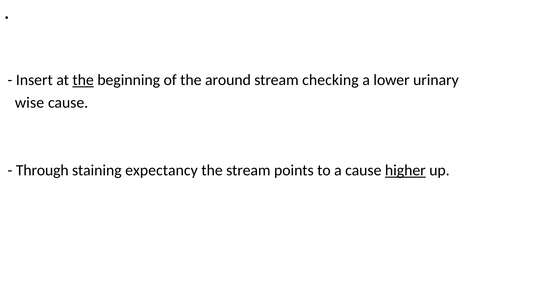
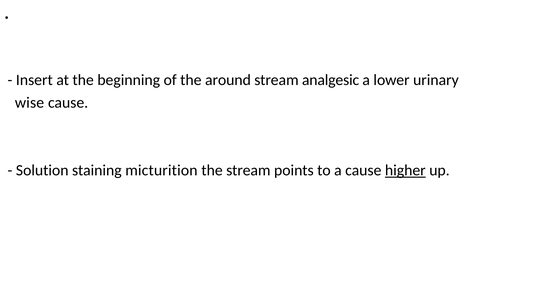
the at (83, 80) underline: present -> none
checking: checking -> analgesic
Through: Through -> Solution
expectancy: expectancy -> micturition
